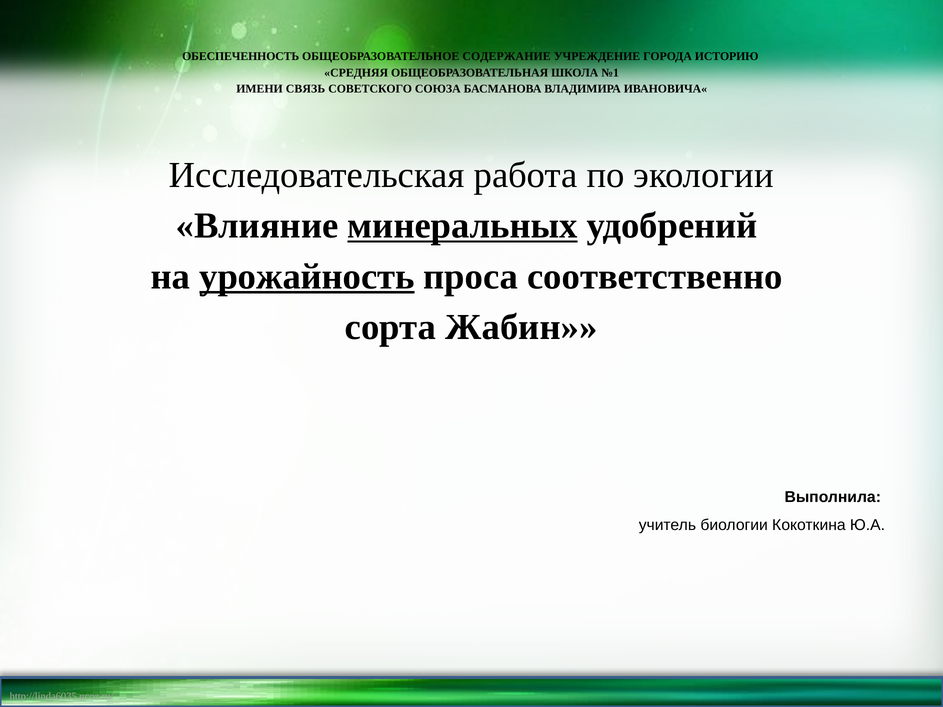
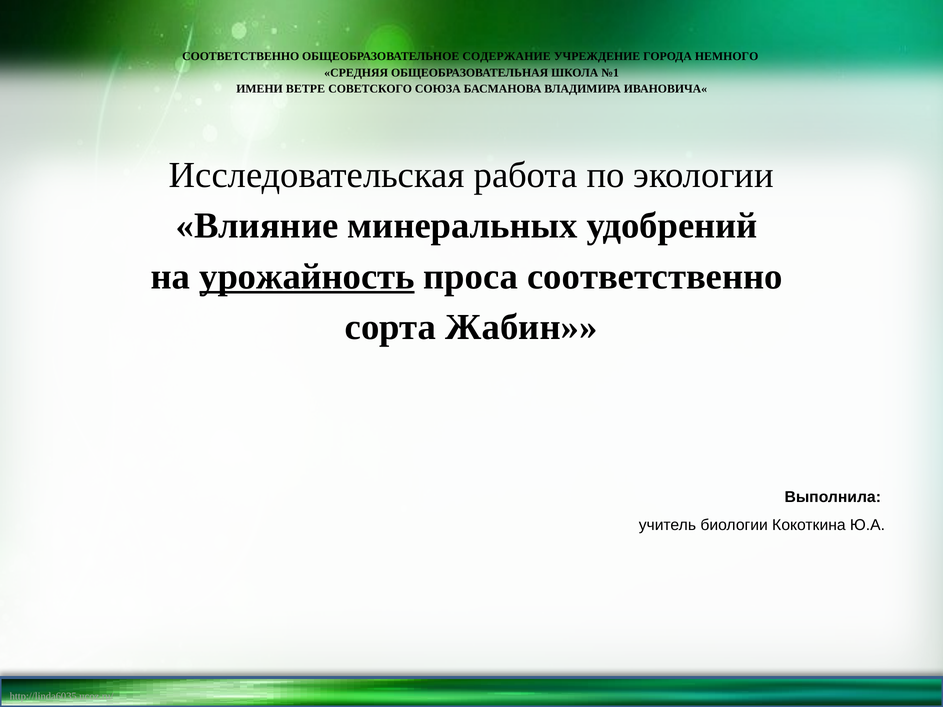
ОБЕСПЕЧЕННОСТЬ at (241, 56): ОБЕСПЕЧЕННОСТЬ -> СООТВЕТСТВЕННО
ИСТОРИЮ: ИСТОРИЮ -> НЕМНОГО
СВЯЗЬ: СВЯЗЬ -> ВЕТРЕ
минеральных underline: present -> none
